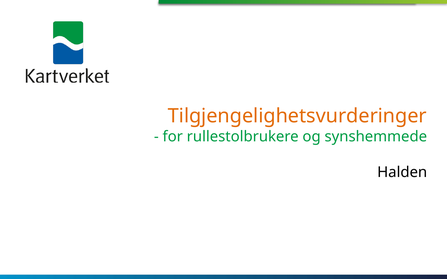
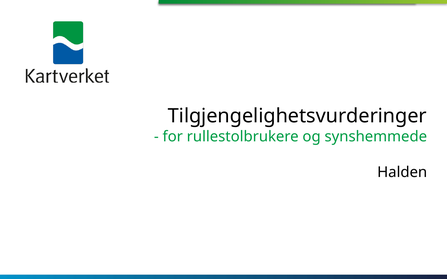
Tilgjengelighetsvurderinger colour: orange -> black
